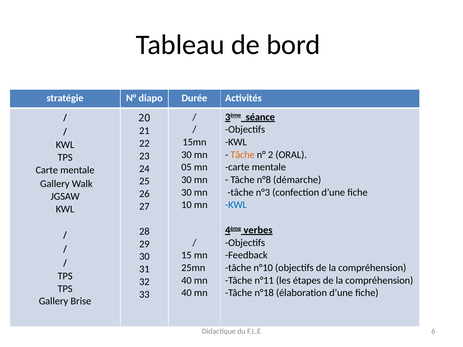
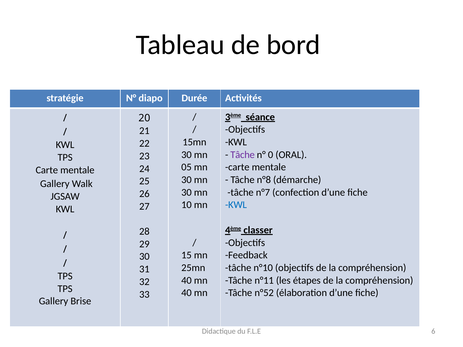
Tâche at (243, 155) colour: orange -> purple
2: 2 -> 0
n°3: n°3 -> n°7
verbes: verbes -> classer
n°18: n°18 -> n°52
